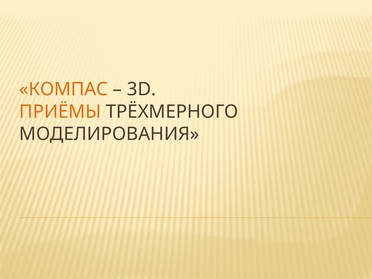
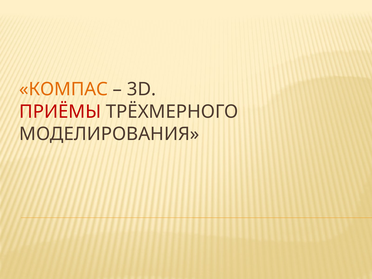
ПРИЁМЫ colour: orange -> red
